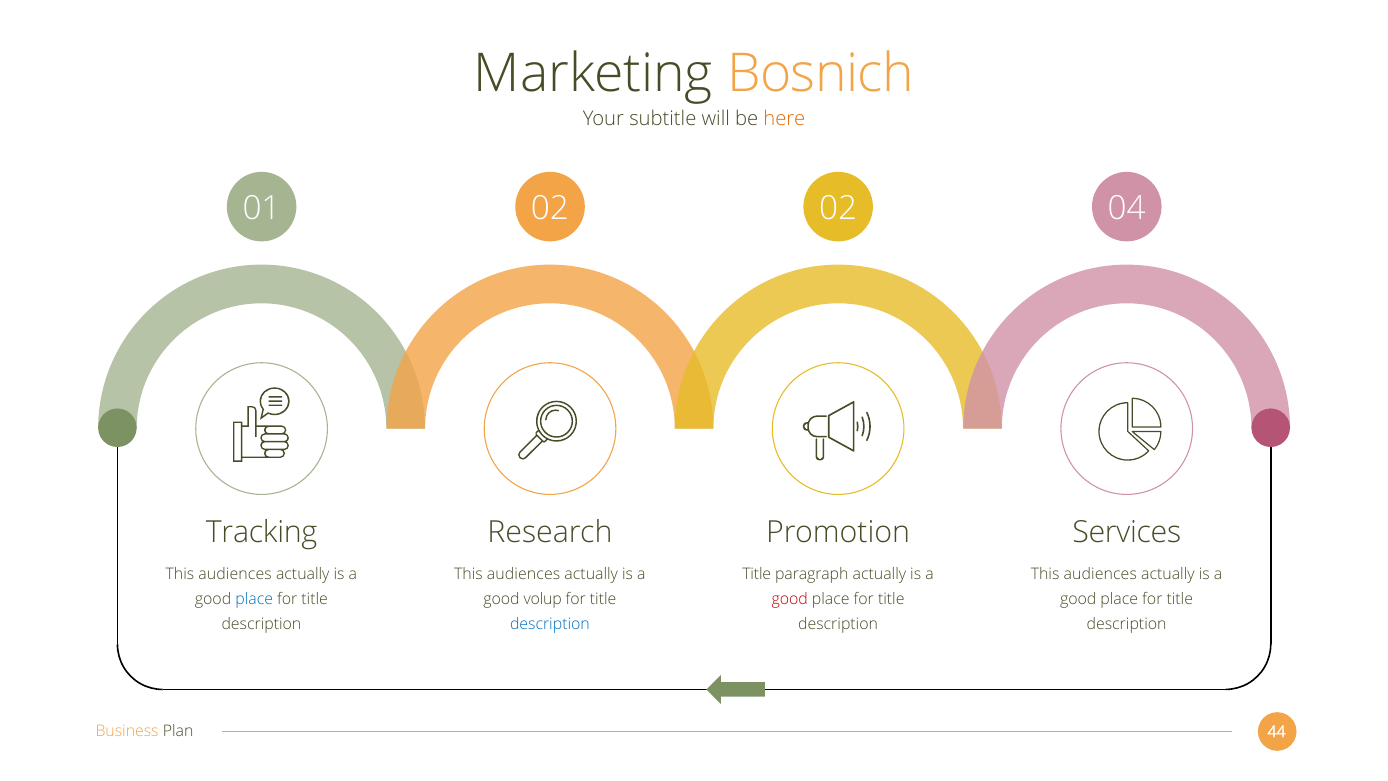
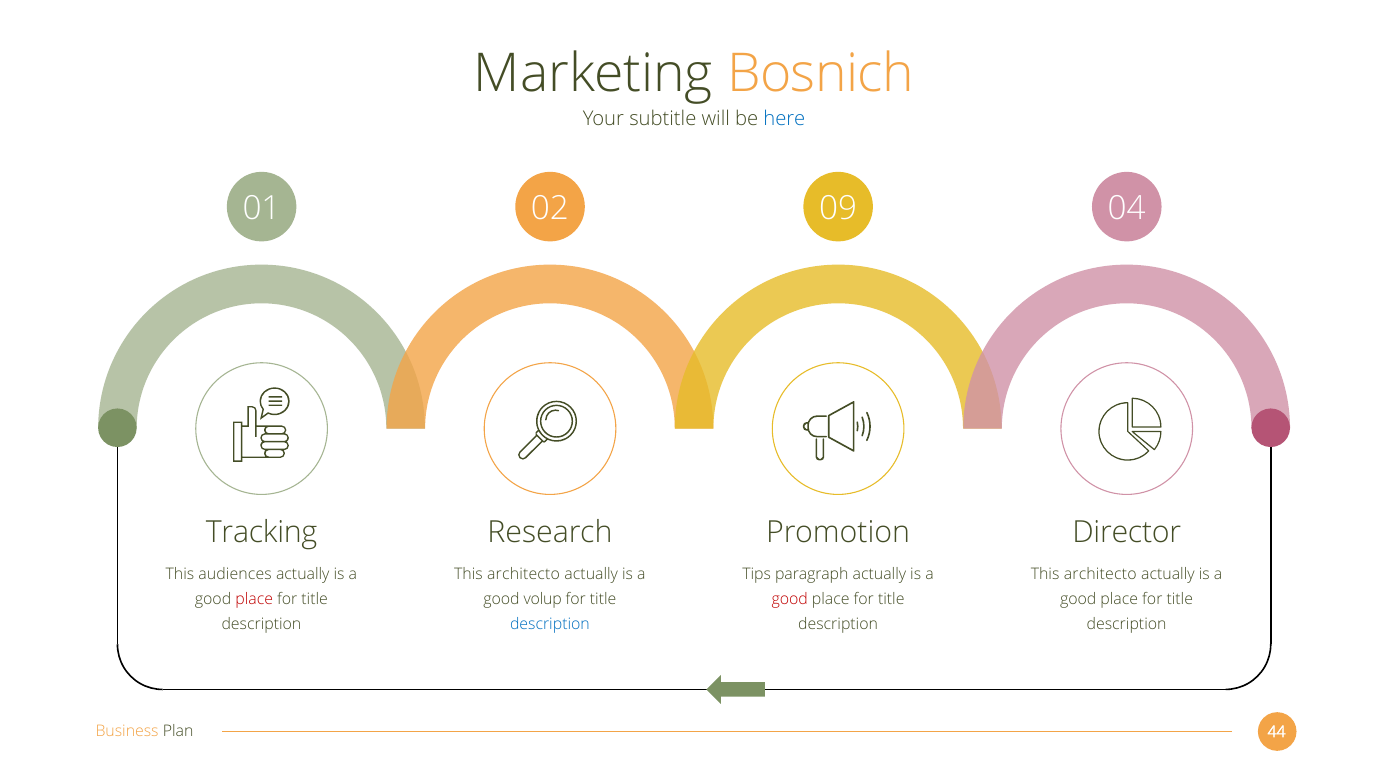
here colour: orange -> blue
02 02: 02 -> 09
Services: Services -> Director
audiences at (524, 574): audiences -> architecto
Title at (757, 574): Title -> Tips
audiences at (1100, 574): audiences -> architecto
place at (254, 599) colour: blue -> red
